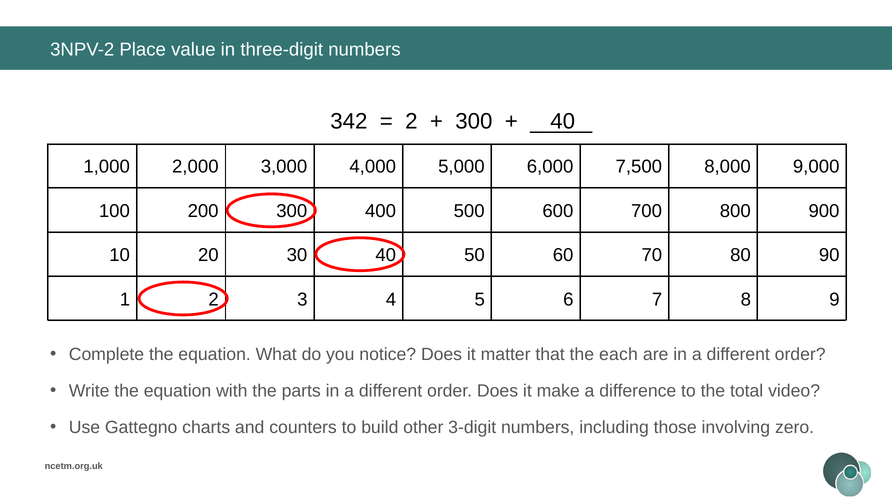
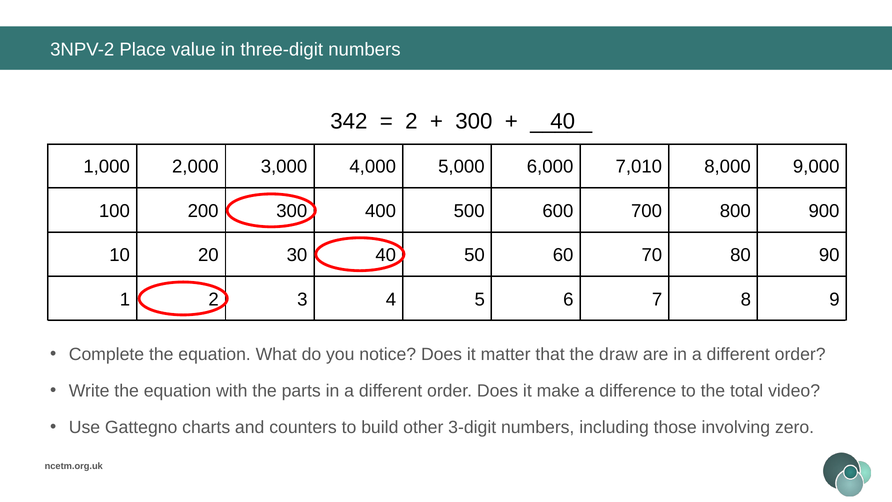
7,500: 7,500 -> 7,010
each: each -> draw
